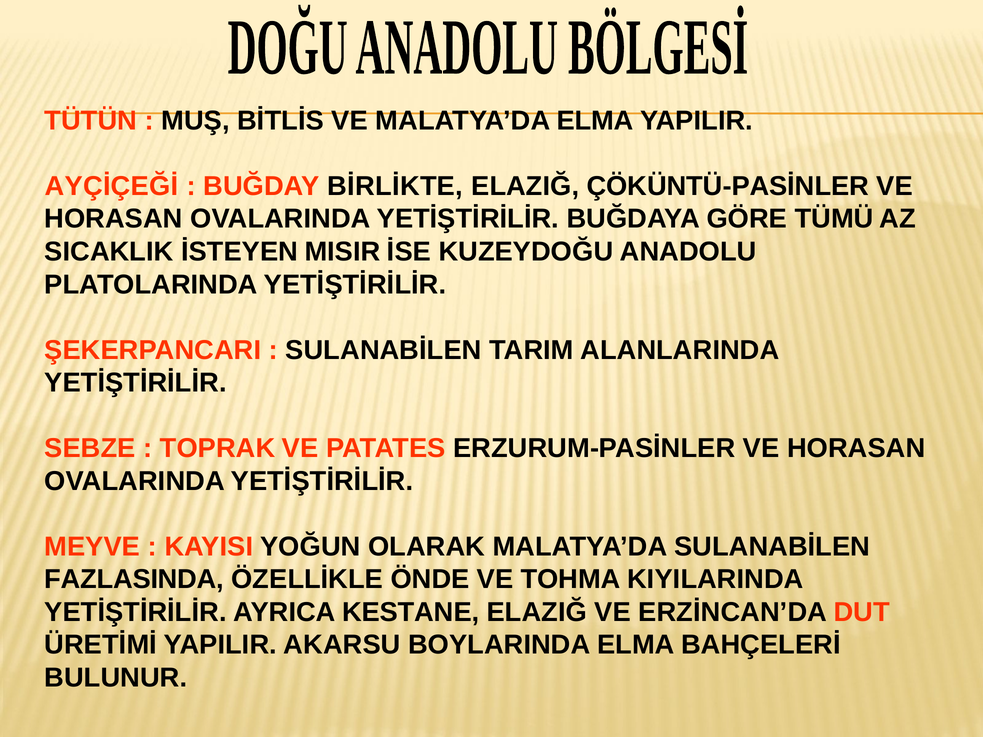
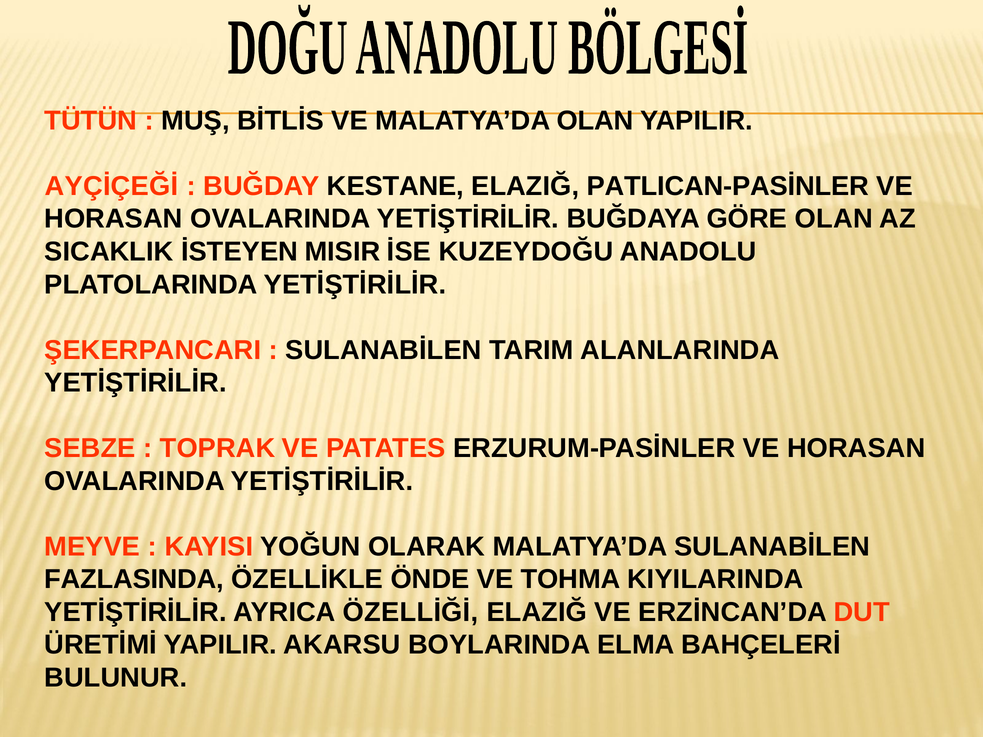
MALATYA’DA ELMA: ELMA -> OLAN
BİRLİKTE: BİRLİKTE -> KESTANE
ÇÖKÜNTÜ-PASİNLER: ÇÖKÜNTÜ-PASİNLER -> PATLICAN-PASİNLER
GÖRE TÜMÜ: TÜMÜ -> OLAN
KESTANE: KESTANE -> ÖZELLİĞİ
